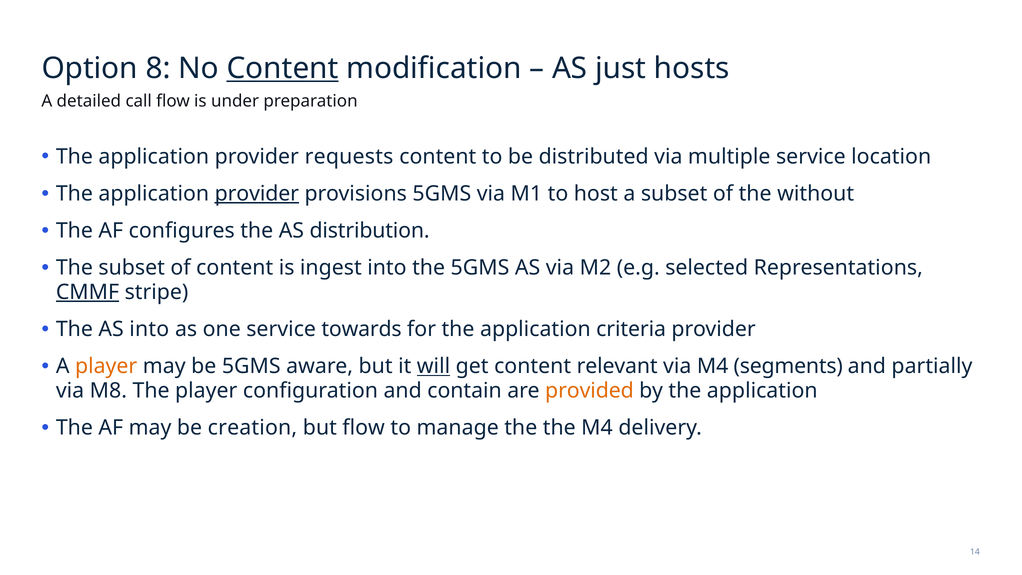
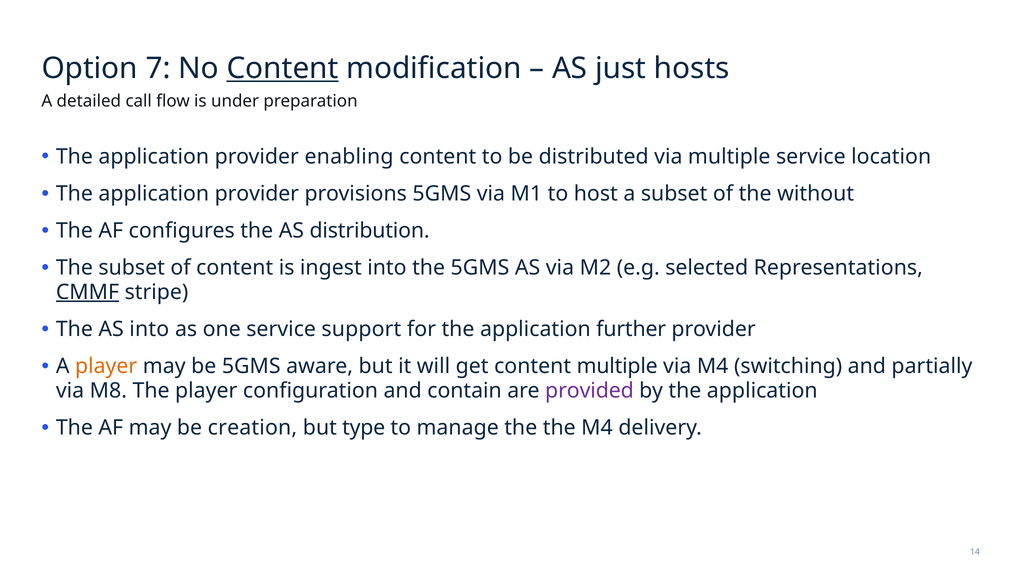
8: 8 -> 7
requests: requests -> enabling
provider at (257, 194) underline: present -> none
towards: towards -> support
criteria: criteria -> further
will underline: present -> none
content relevant: relevant -> multiple
segments: segments -> switching
provided colour: orange -> purple
but flow: flow -> type
